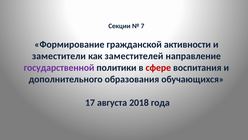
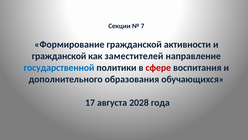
заместители at (59, 56): заместители -> гражданской
государственной colour: purple -> blue
2018: 2018 -> 2028
